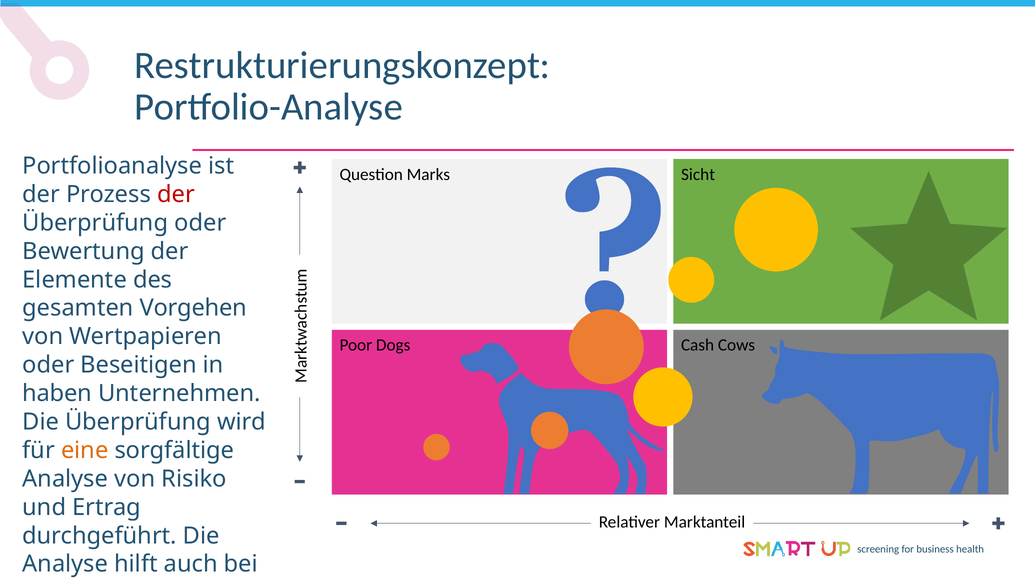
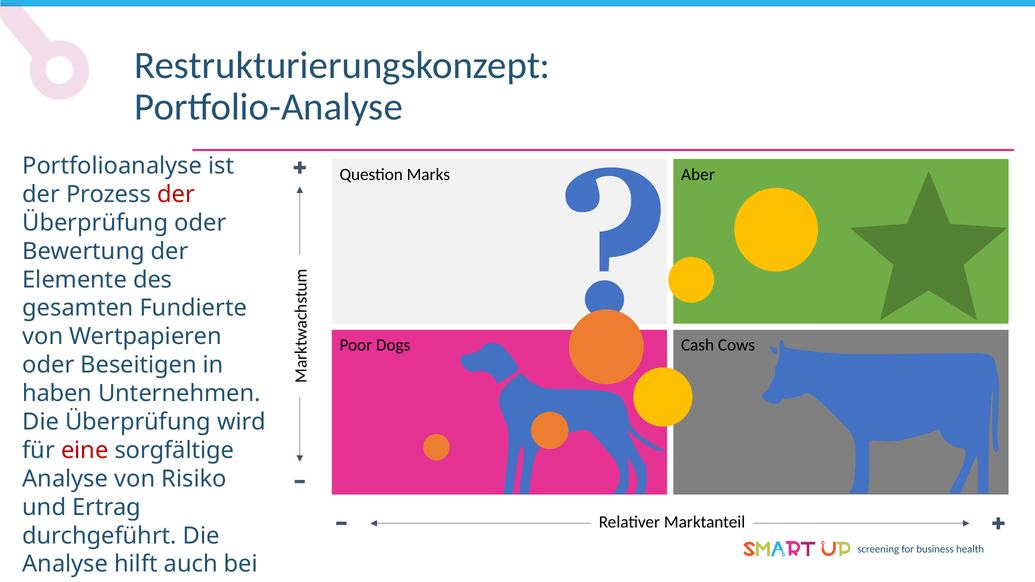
Sicht: Sicht -> Aber
Vorgehen: Vorgehen -> Fundierte
eine colour: orange -> red
